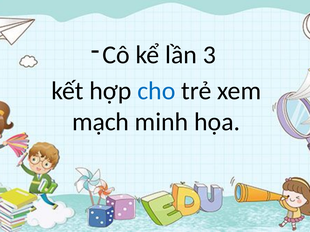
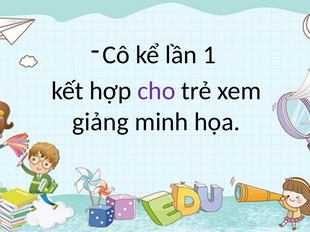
3: 3 -> 1
cho colour: blue -> purple
mạch: mạch -> giảng
